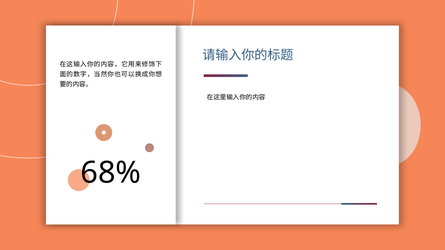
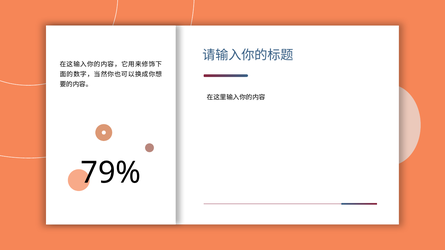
68%: 68% -> 79%
